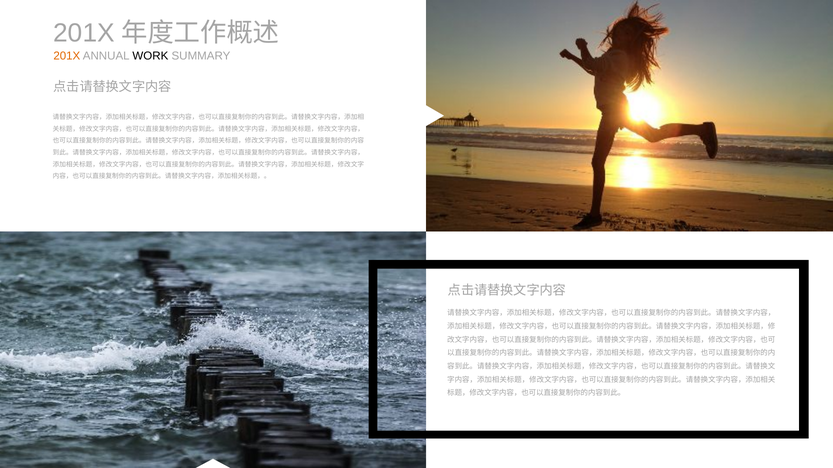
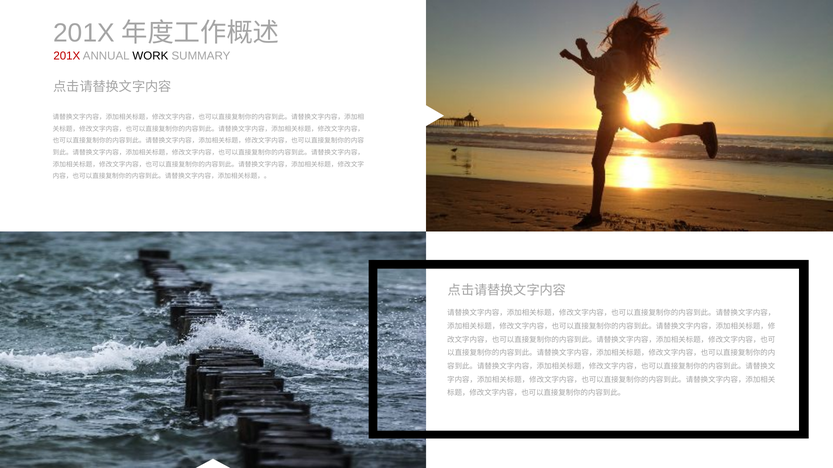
201X at (67, 56) colour: orange -> red
